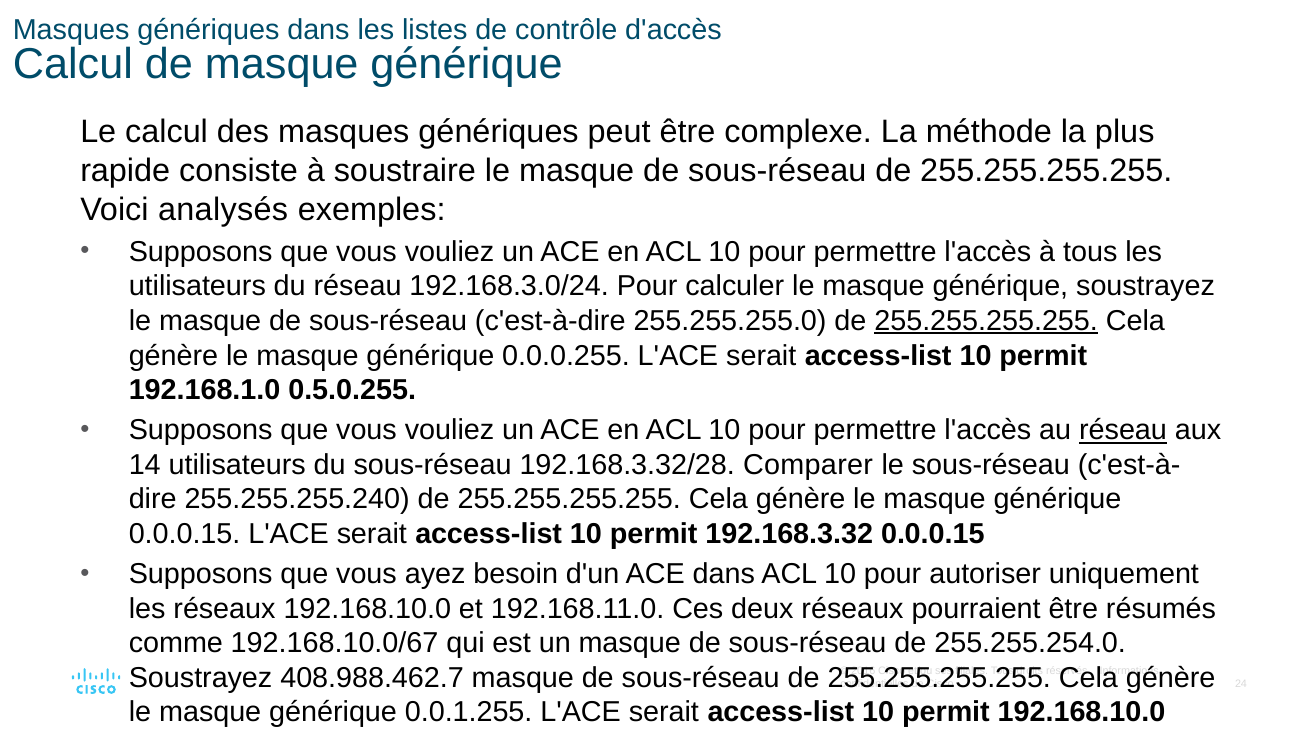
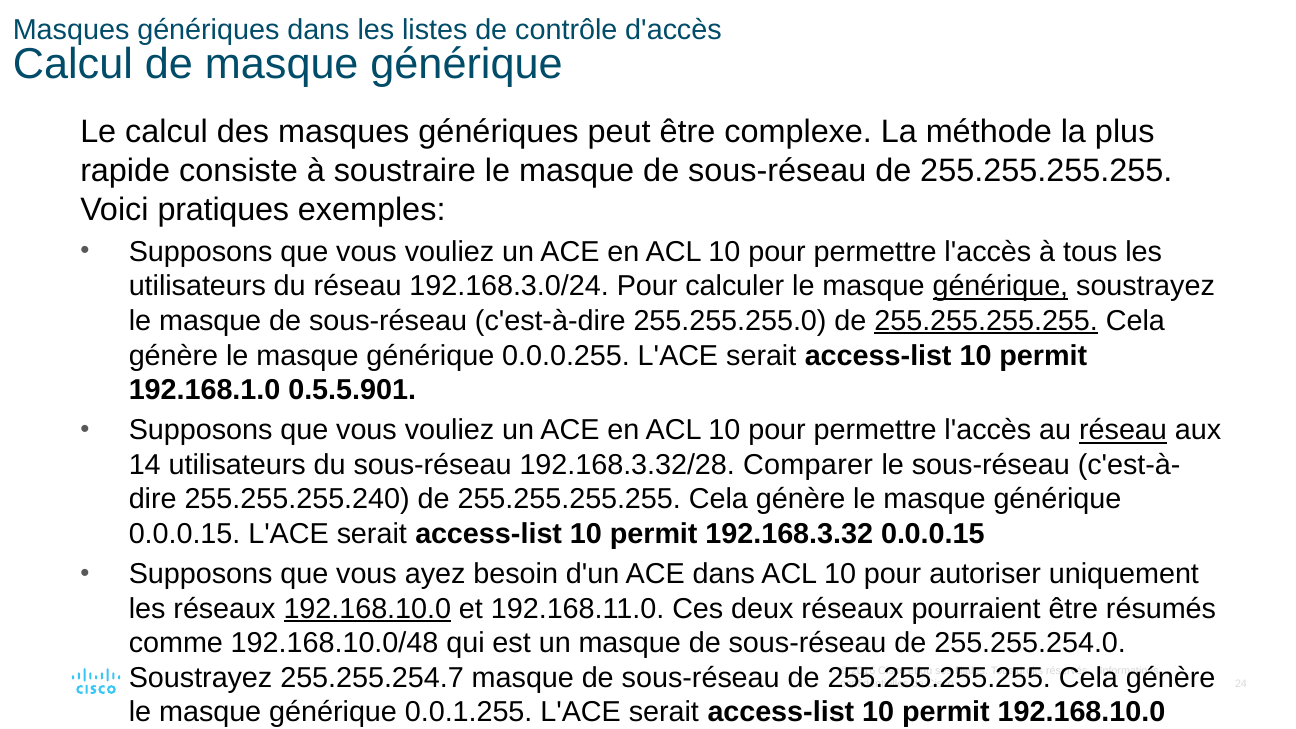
analysés: analysés -> pratiques
générique at (1000, 286) underline: none -> present
0.5.0.255: 0.5.0.255 -> 0.5.5.901
192.168.10.0 at (367, 609) underline: none -> present
192.168.10.0/67: 192.168.10.0/67 -> 192.168.10.0/48
408.988.462.7: 408.988.462.7 -> 255.255.254.7
